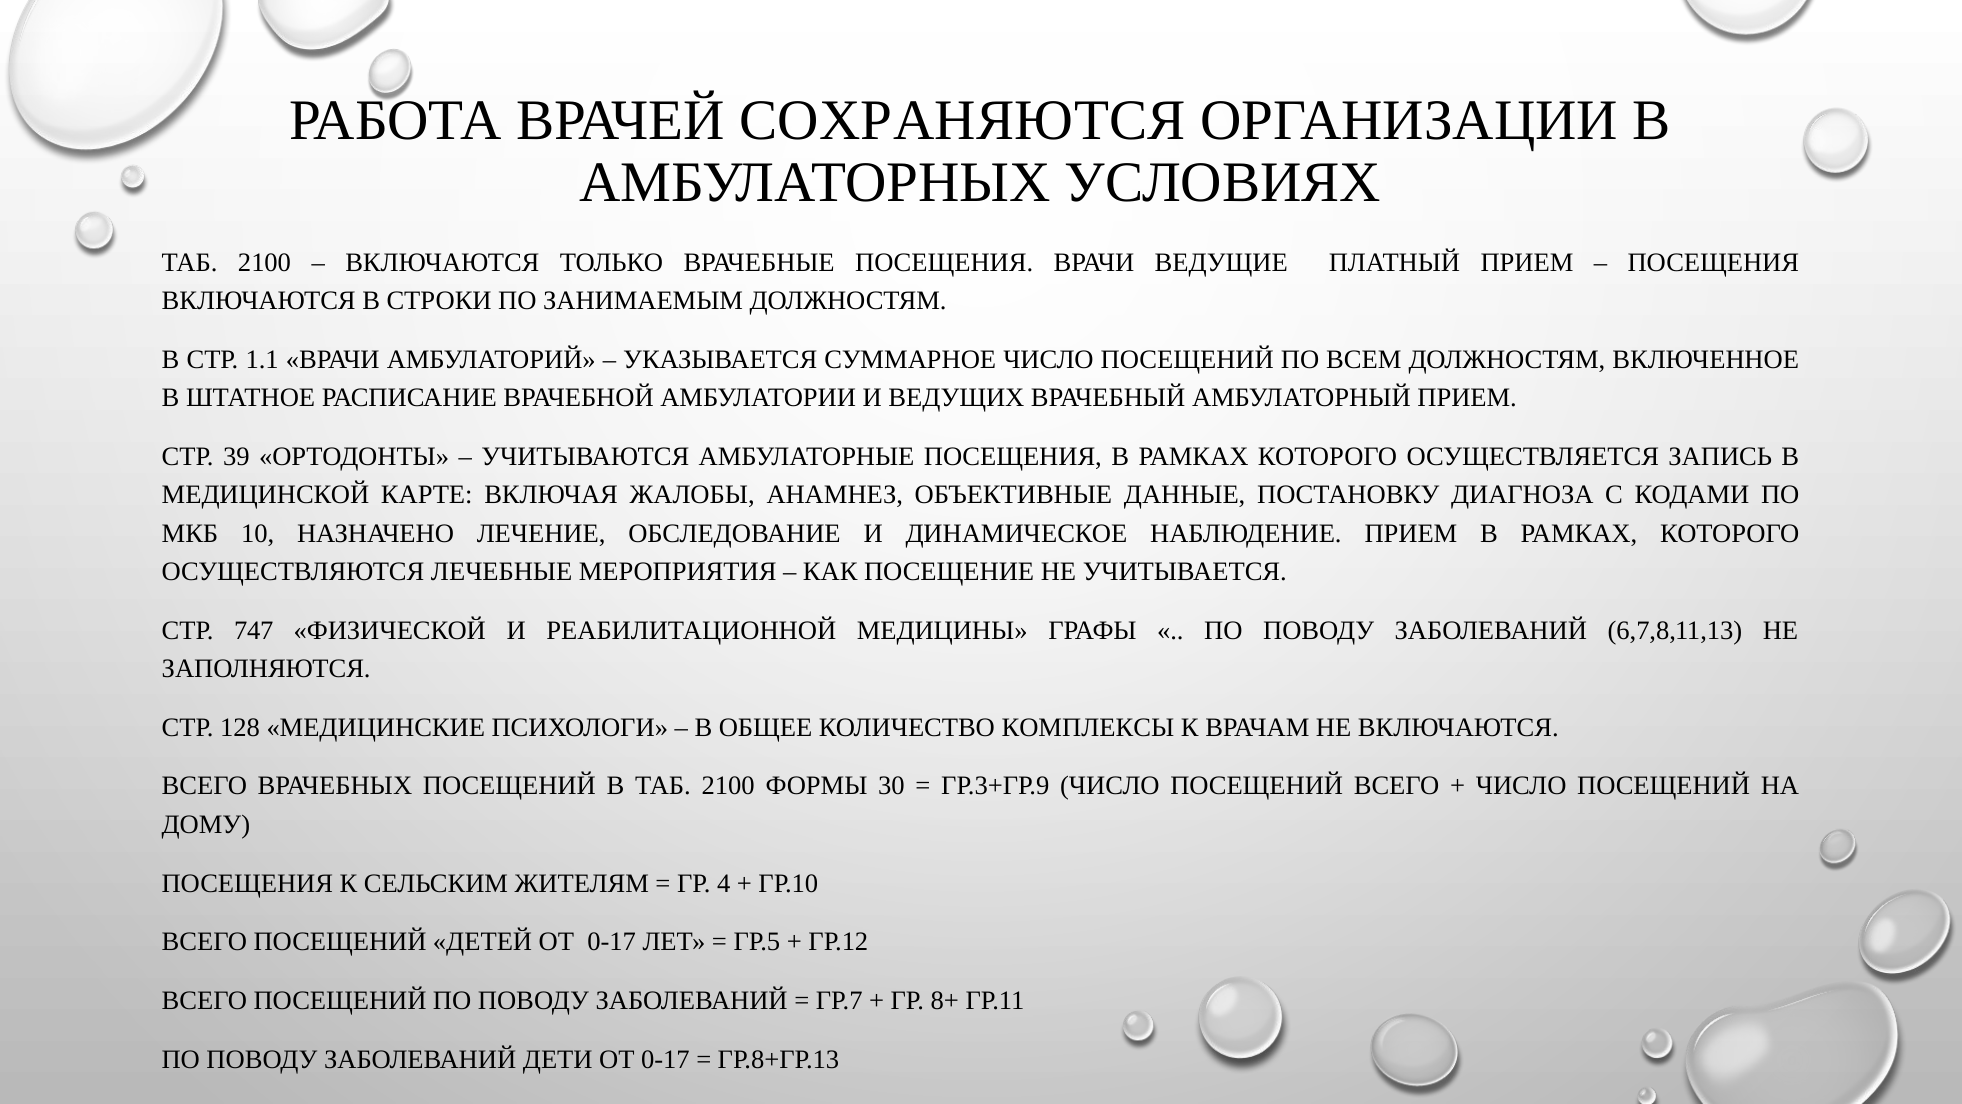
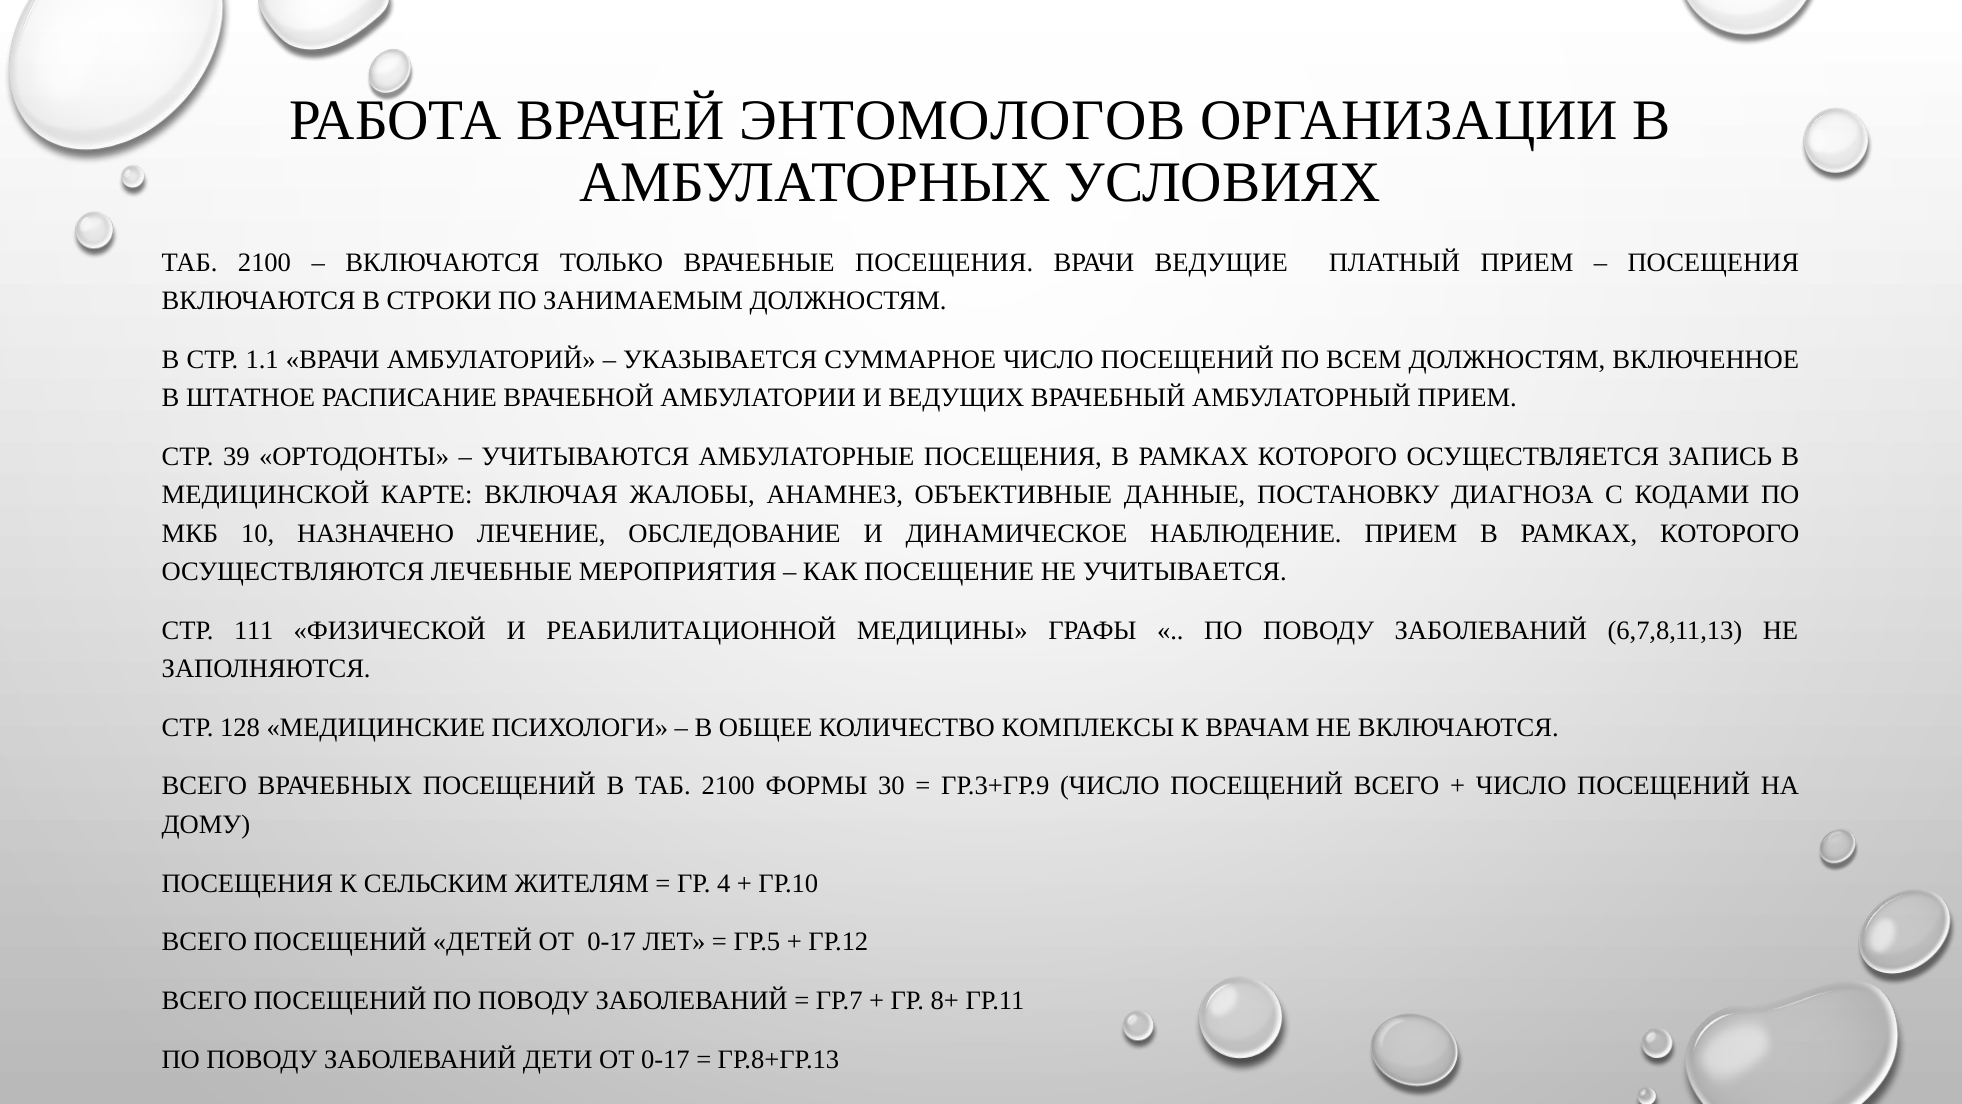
СОХРАНЯЮТСЯ: СОХРАНЯЮТСЯ -> ЭНТОМОЛОГОВ
747: 747 -> 111
